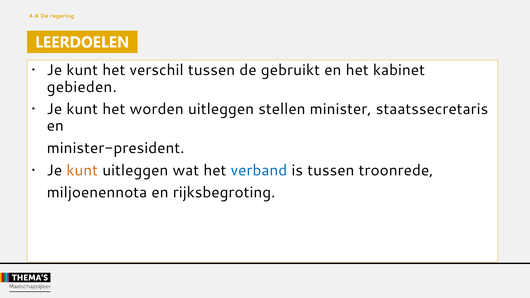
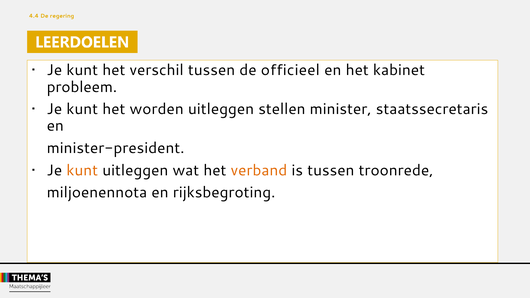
gebruikt: gebruikt -> officieel
gebieden: gebieden -> probleem
verband colour: blue -> orange
